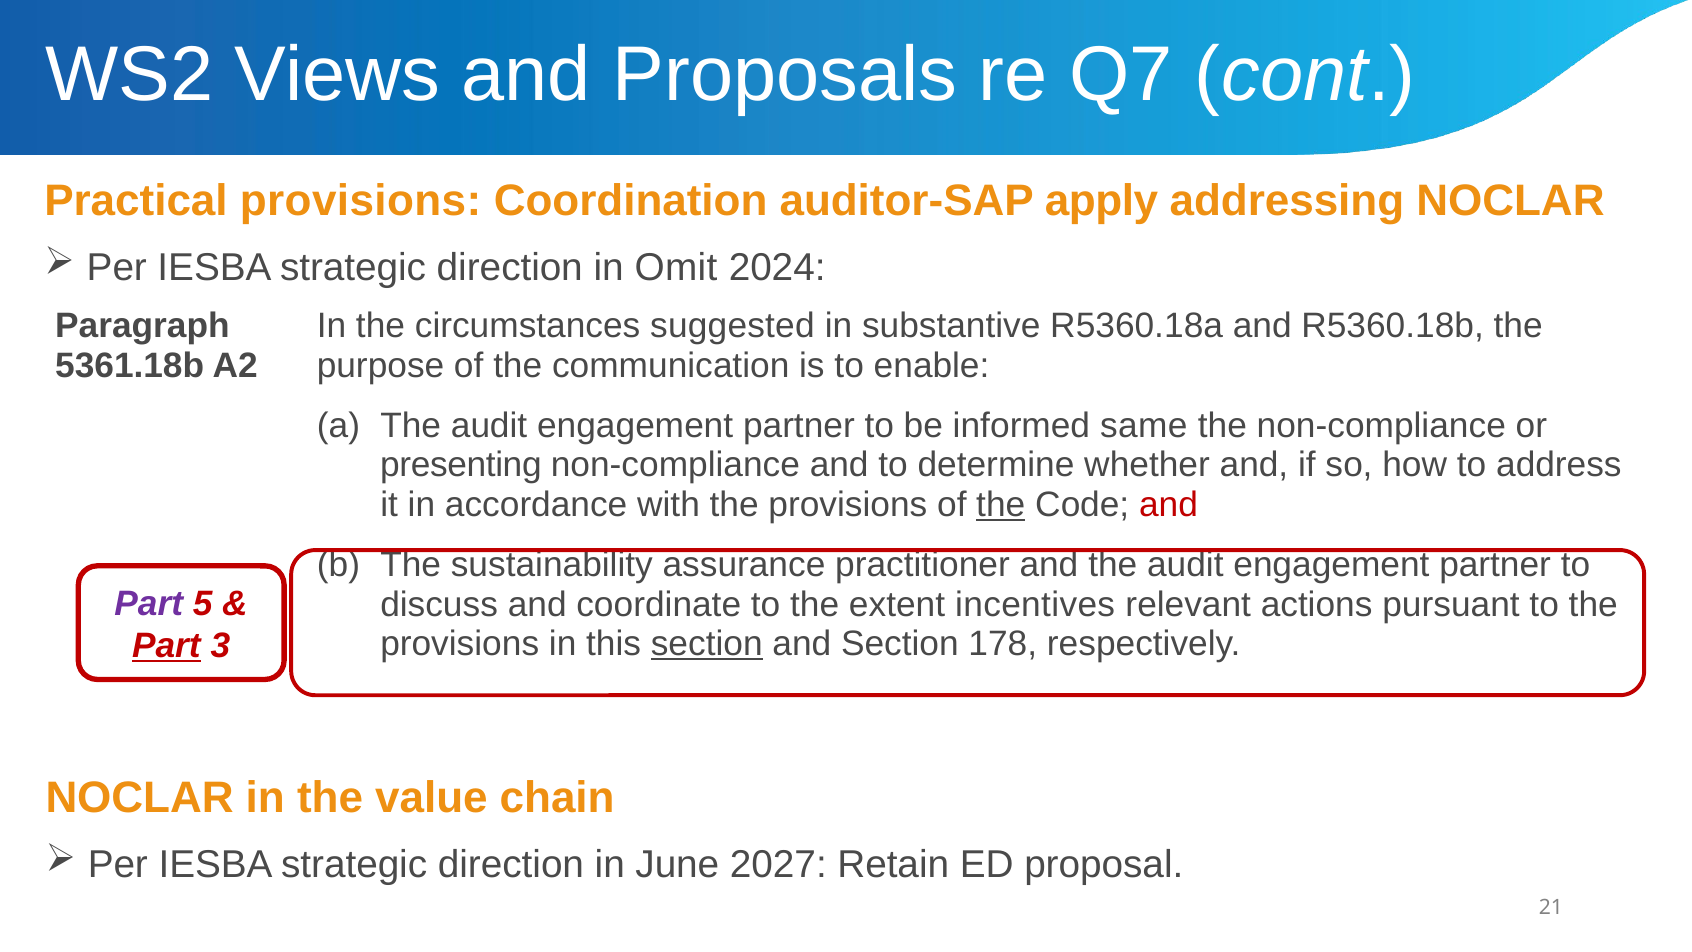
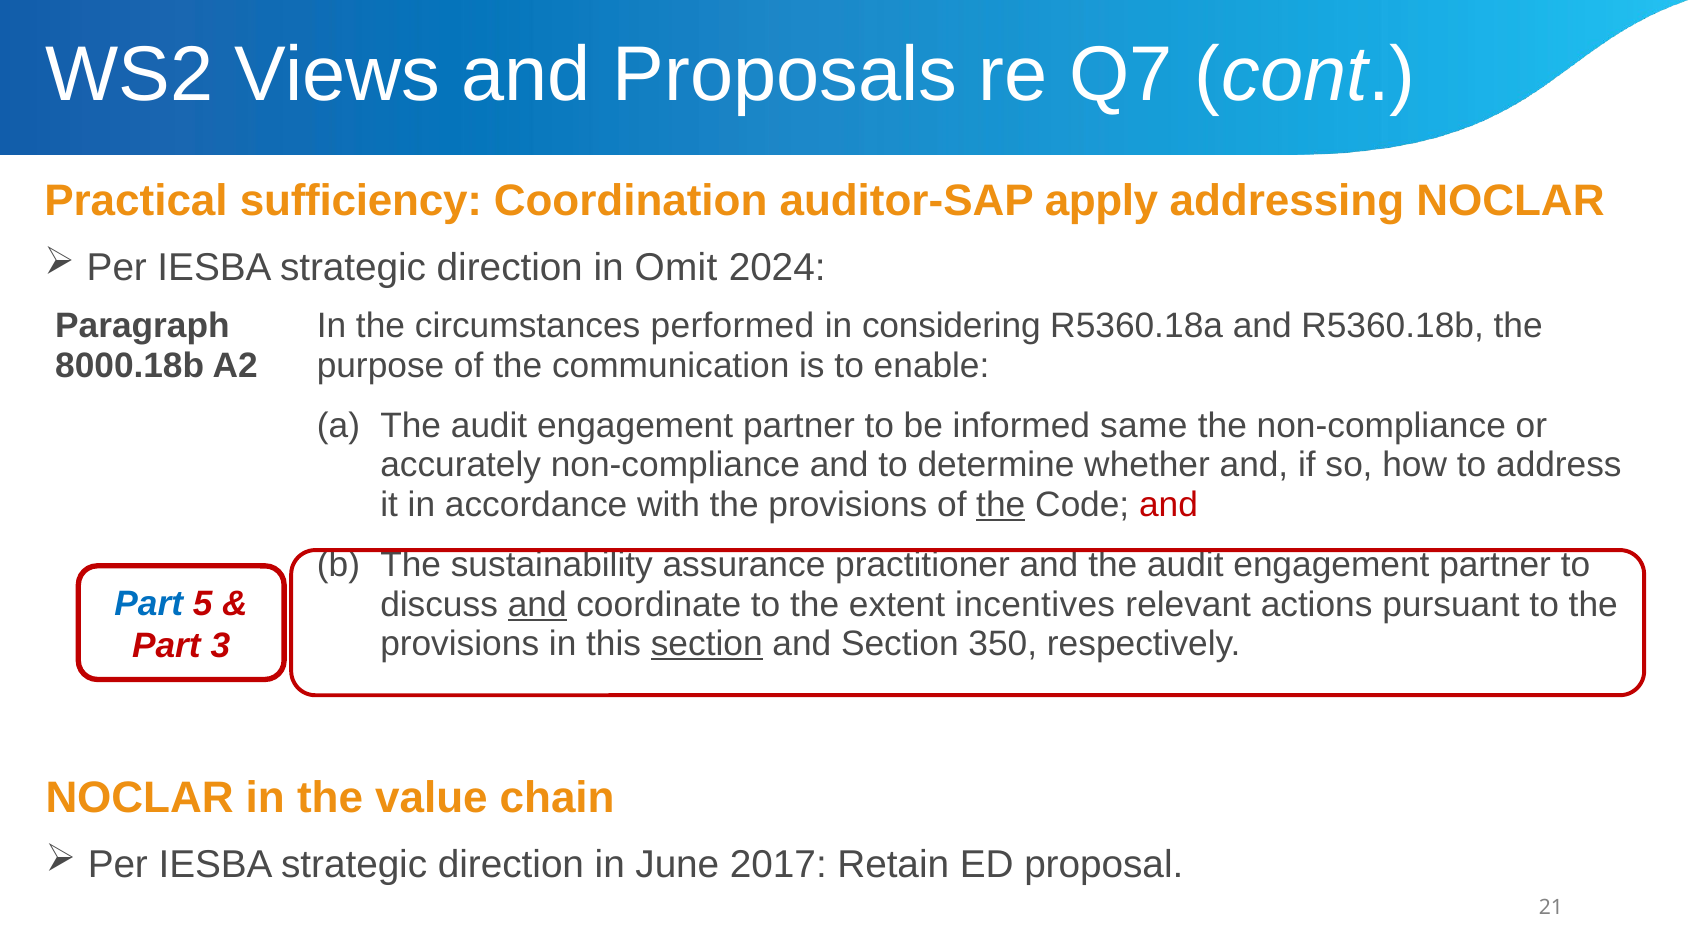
Practical provisions: provisions -> sufficiency
suggested: suggested -> performed
substantive: substantive -> considering
5361.18b: 5361.18b -> 8000.18b
presenting: presenting -> accurately
Part at (149, 604) colour: purple -> blue
and at (537, 604) underline: none -> present
178: 178 -> 350
Part at (166, 646) underline: present -> none
2027: 2027 -> 2017
